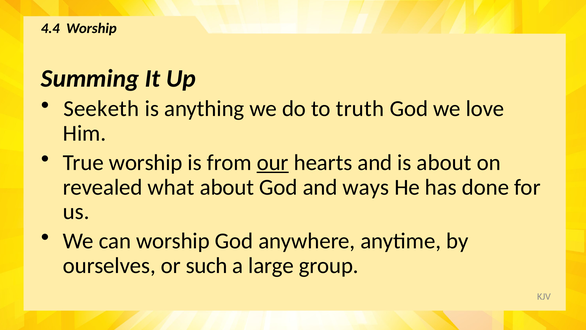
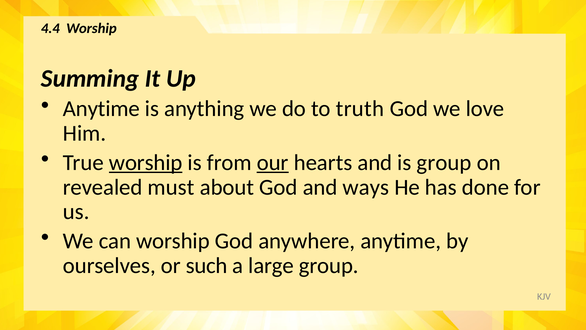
Seeketh at (101, 109): Seeketh -> Anytime
worship at (146, 163) underline: none -> present
is about: about -> group
what: what -> must
